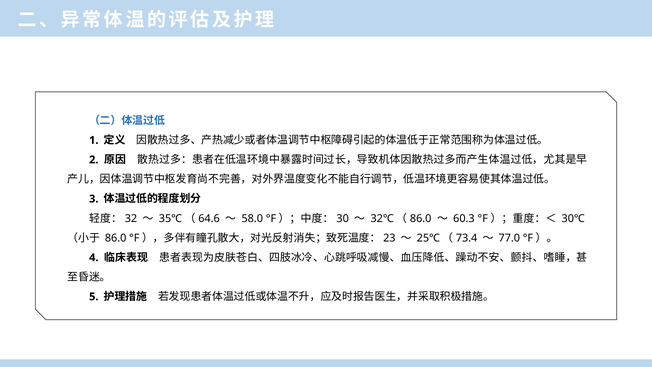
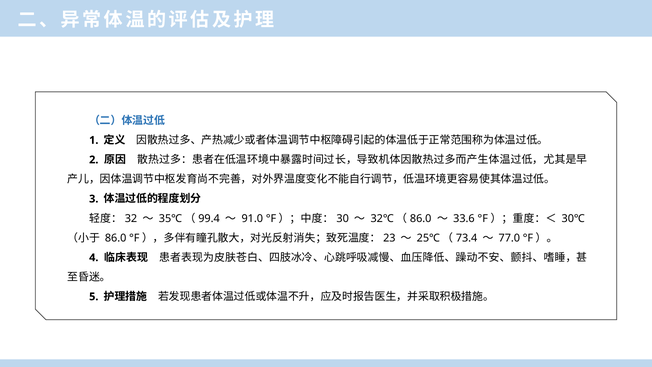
64.6: 64.6 -> 99.4
58.0: 58.0 -> 91.0
60.3: 60.3 -> 33.6
